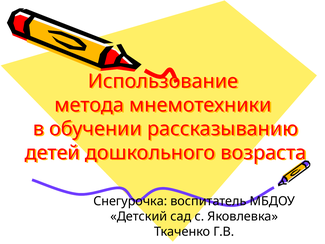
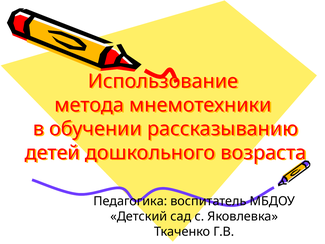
Снегурочка: Снегурочка -> Педагогика
